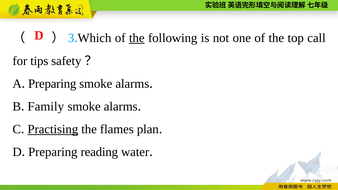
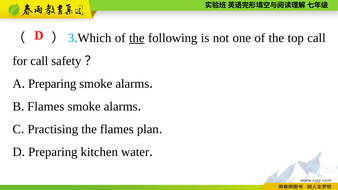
for tips: tips -> call
Family at (46, 107): Family -> Flames
Practising underline: present -> none
reading: reading -> kitchen
